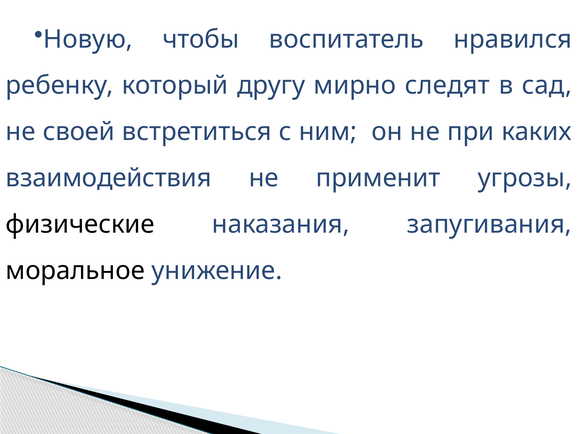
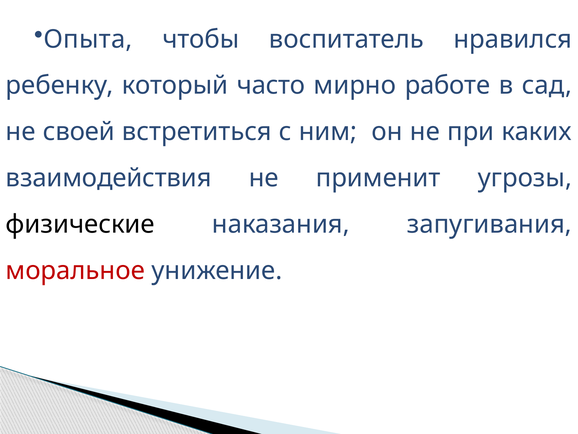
Новую: Новую -> Опыта
другу: другу -> часто
следят: следят -> работе
моральное colour: black -> red
